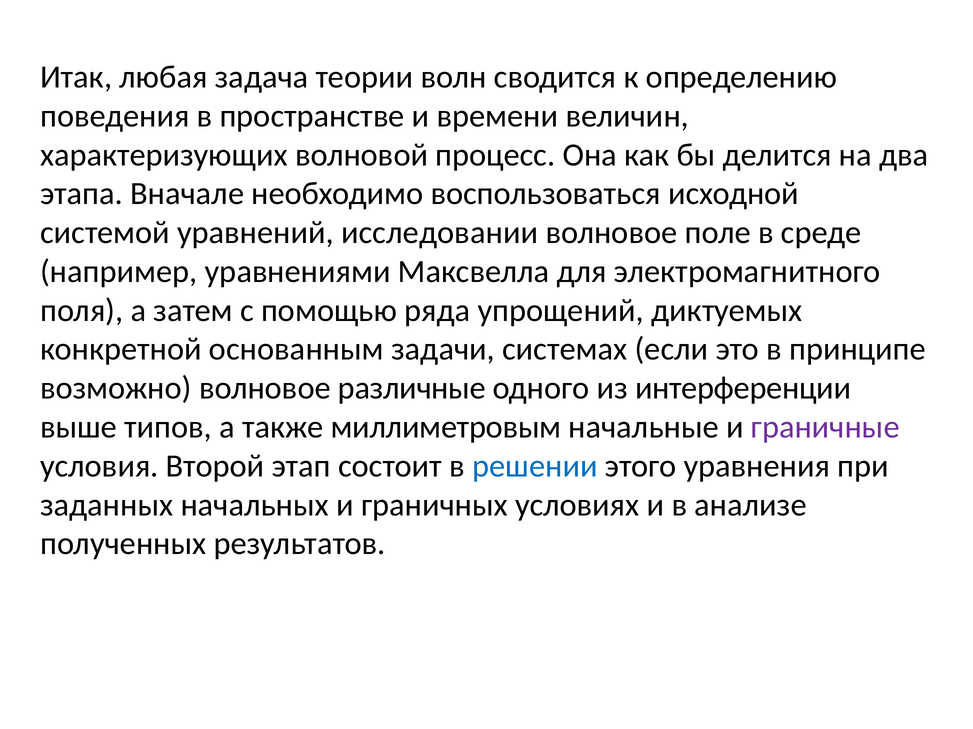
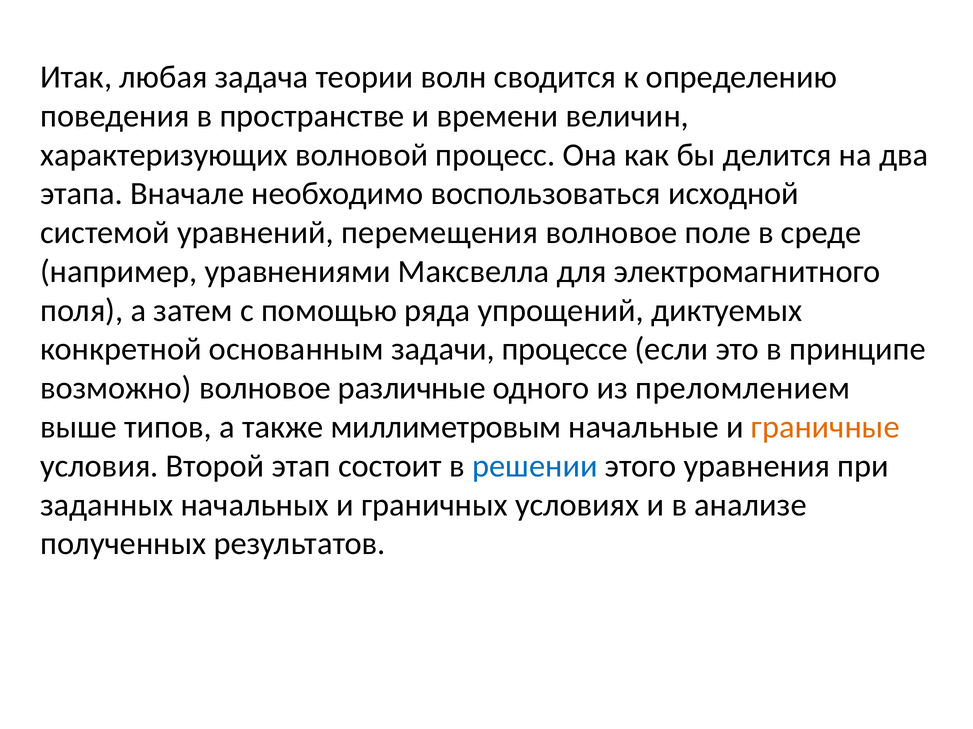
исследовании: исследовании -> перемещения
системах: системах -> процессе
интерференции: интерференции -> преломлением
граничные colour: purple -> orange
